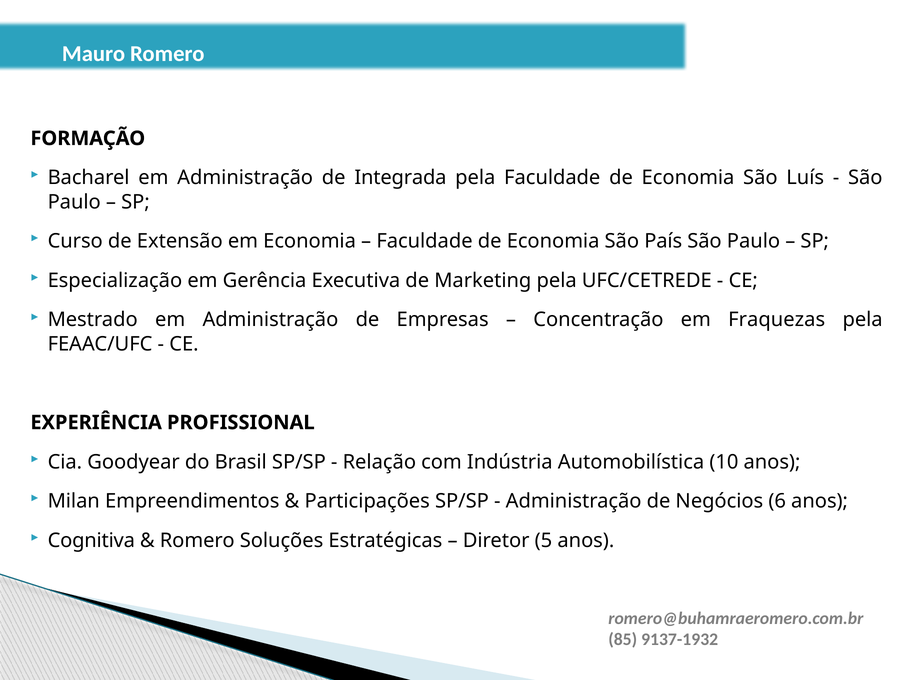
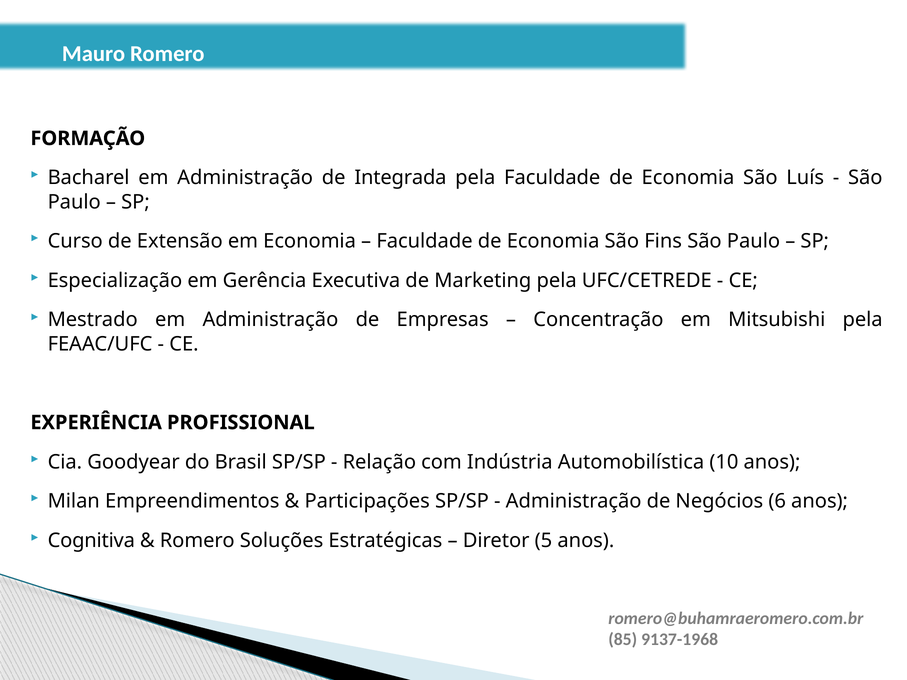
País: País -> Fins
Fraquezas: Fraquezas -> Mitsubishi
9137-1932: 9137-1932 -> 9137-1968
